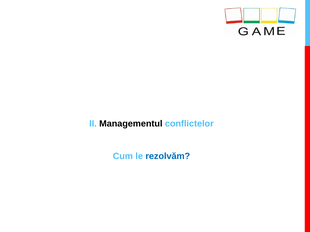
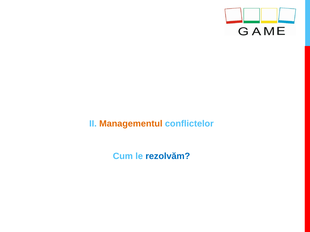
Managementul colour: black -> orange
